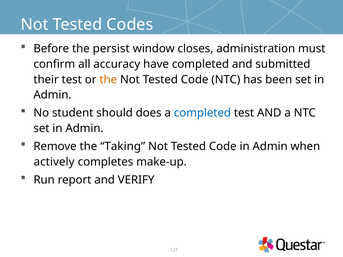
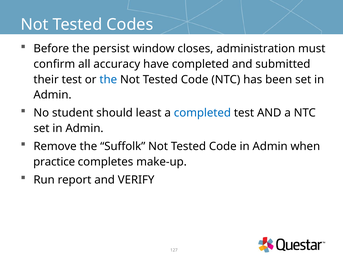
the at (108, 80) colour: orange -> blue
does: does -> least
Taking: Taking -> Suffolk
actively: actively -> practice
